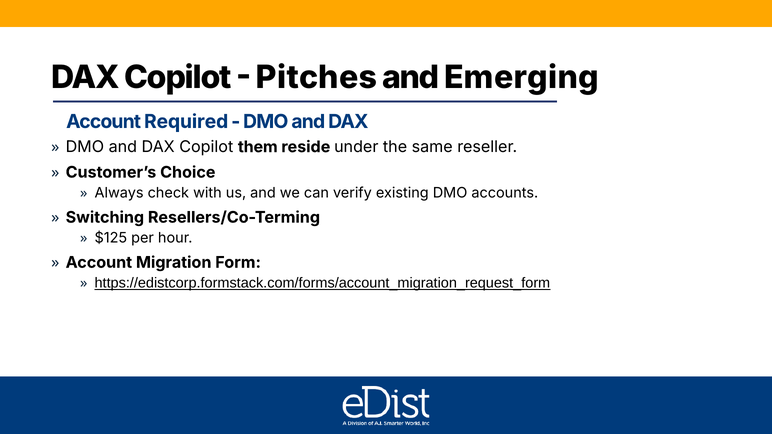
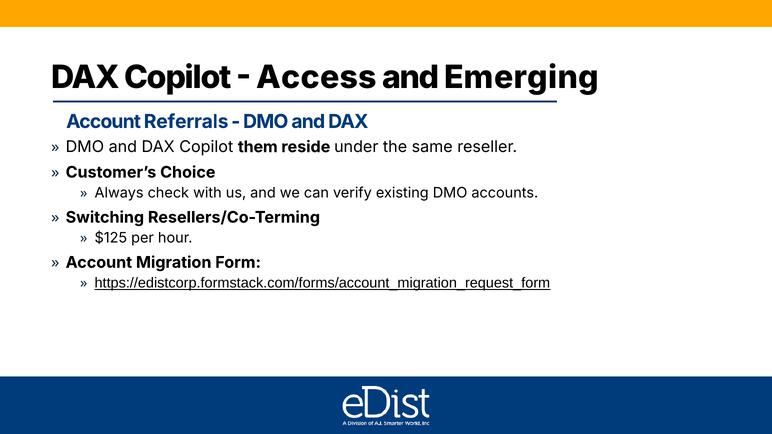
Pitches: Pitches -> Access
Required: Required -> Referrals
